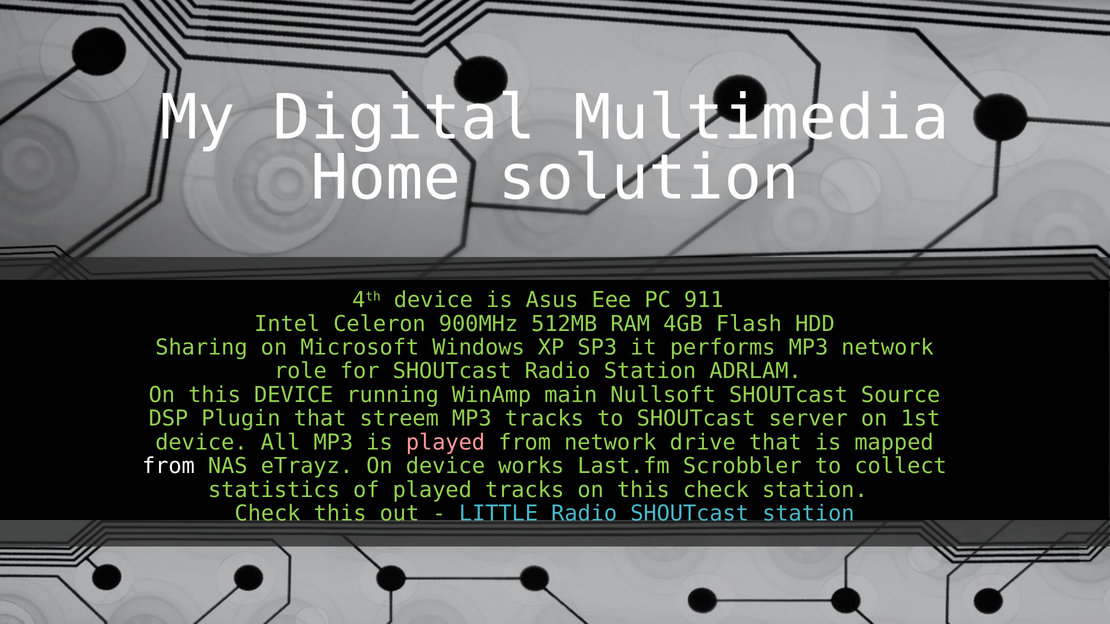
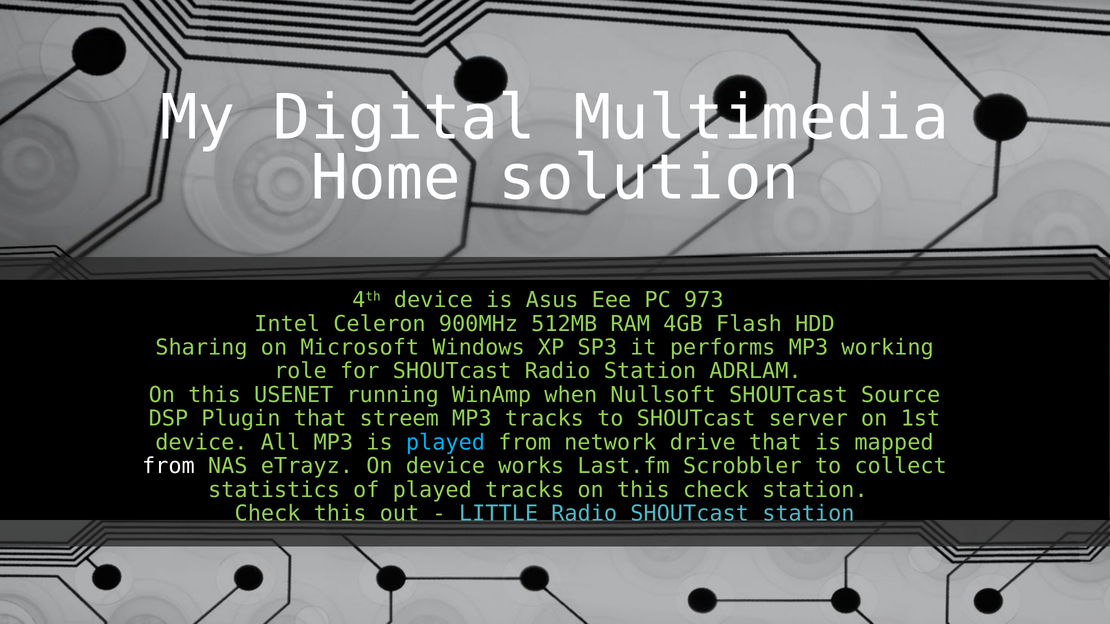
911: 911 -> 973
MP3 network: network -> working
this DEVICE: DEVICE -> USENET
main: main -> when
played at (445, 443) colour: pink -> light blue
